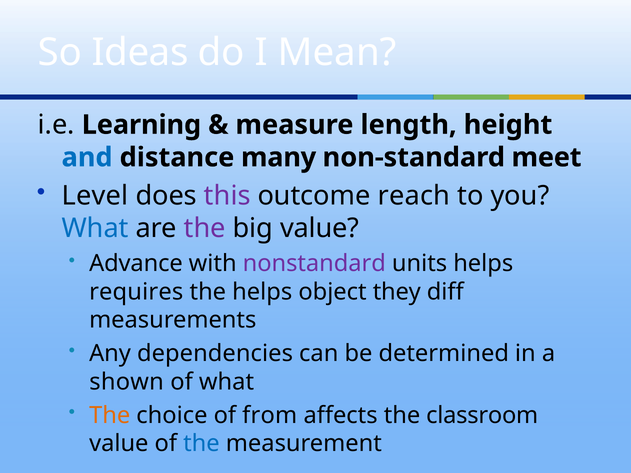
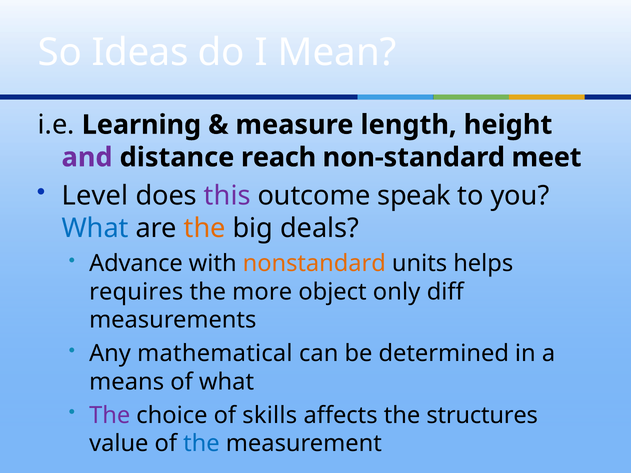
and colour: blue -> purple
many: many -> reach
reach: reach -> speak
the at (205, 228) colour: purple -> orange
big value: value -> deals
nonstandard colour: purple -> orange
the helps: helps -> more
they: they -> only
dependencies: dependencies -> mathematical
shown: shown -> means
The at (110, 415) colour: orange -> purple
from: from -> skills
classroom: classroom -> structures
